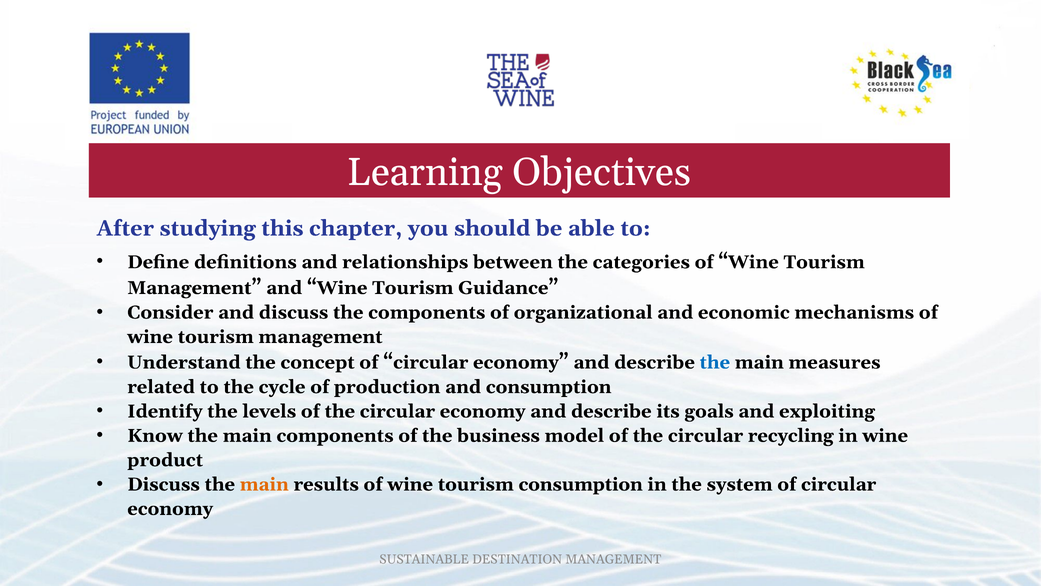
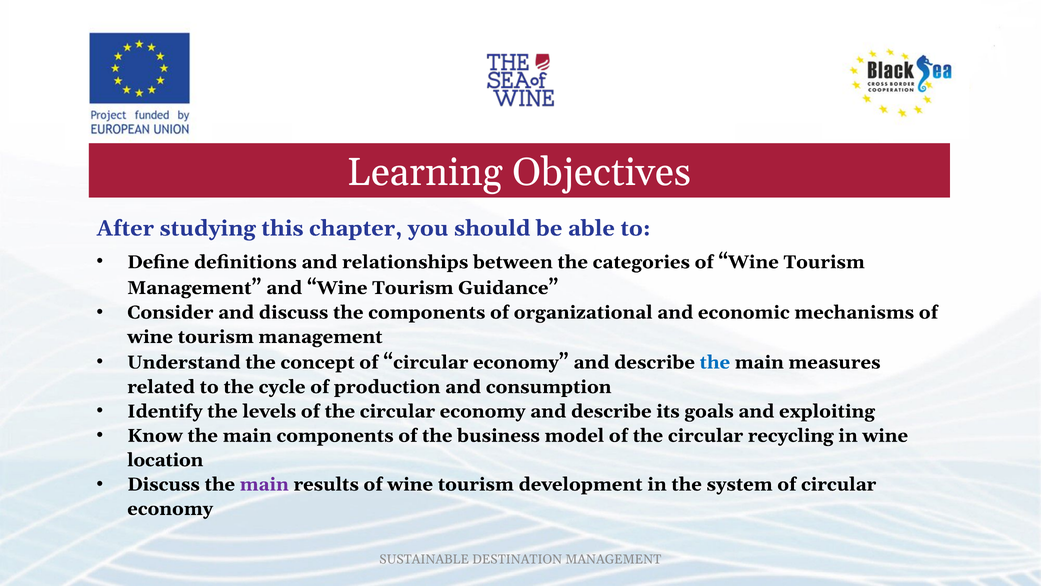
product: product -> location
main at (264, 484) colour: orange -> purple
tourism consumption: consumption -> development
